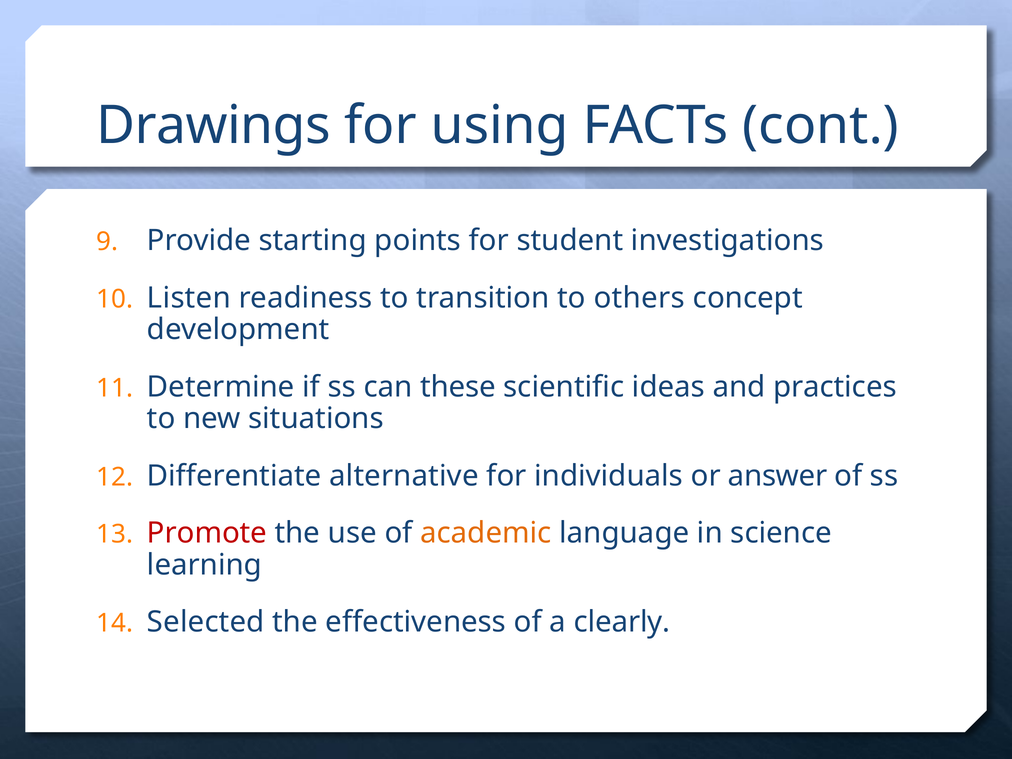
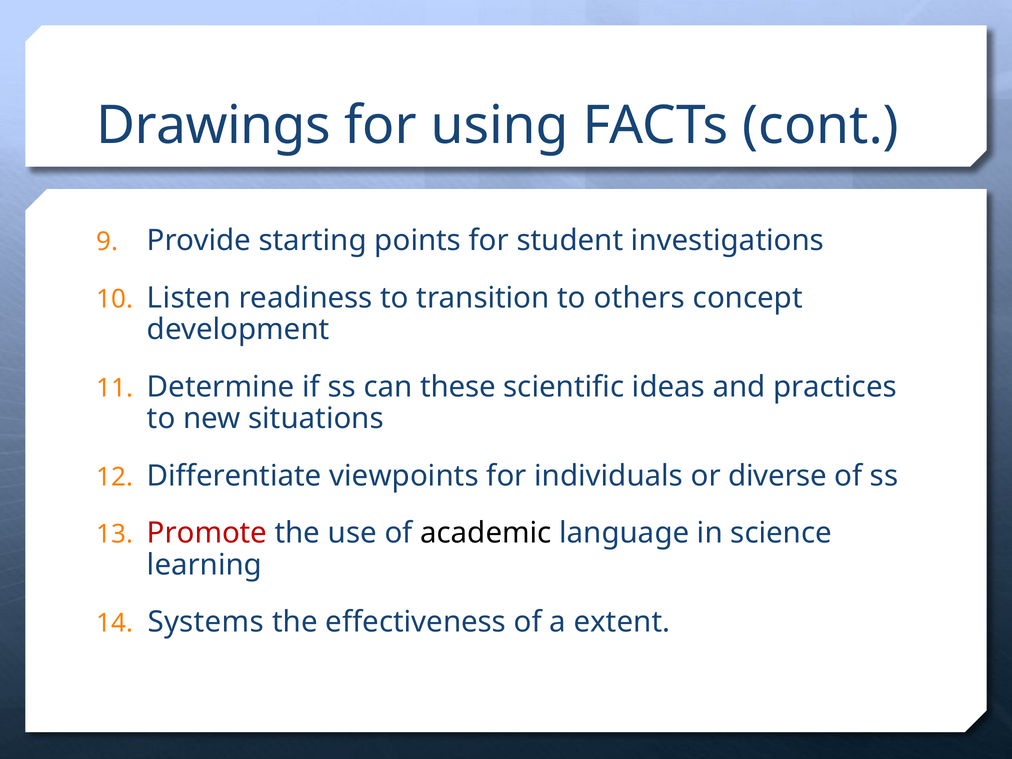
alternative: alternative -> viewpoints
answer: answer -> diverse
academic colour: orange -> black
Selected: Selected -> Systems
clearly: clearly -> extent
